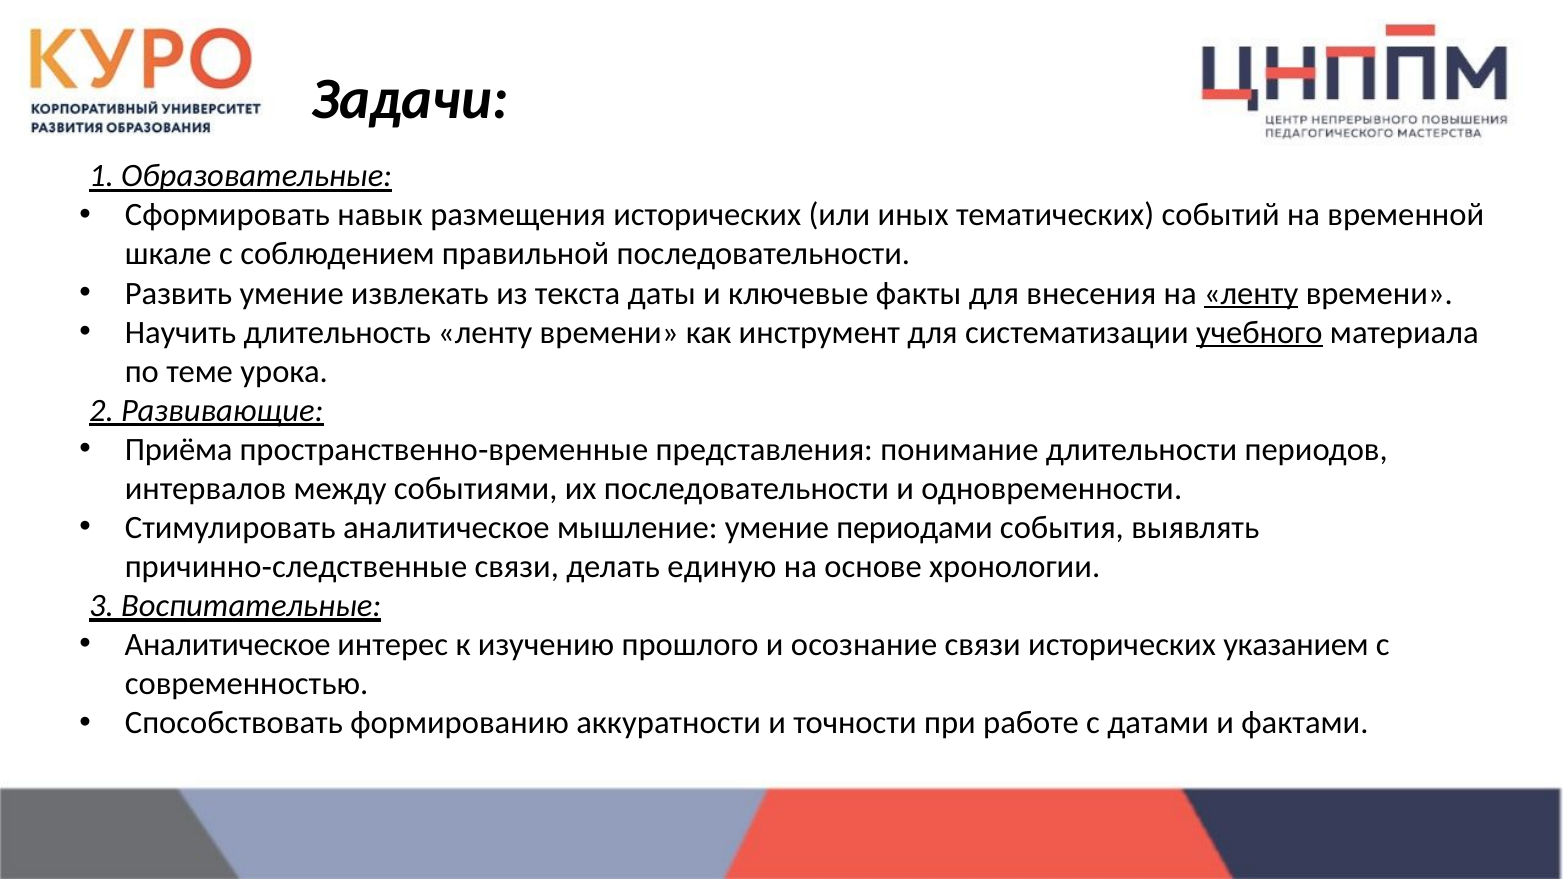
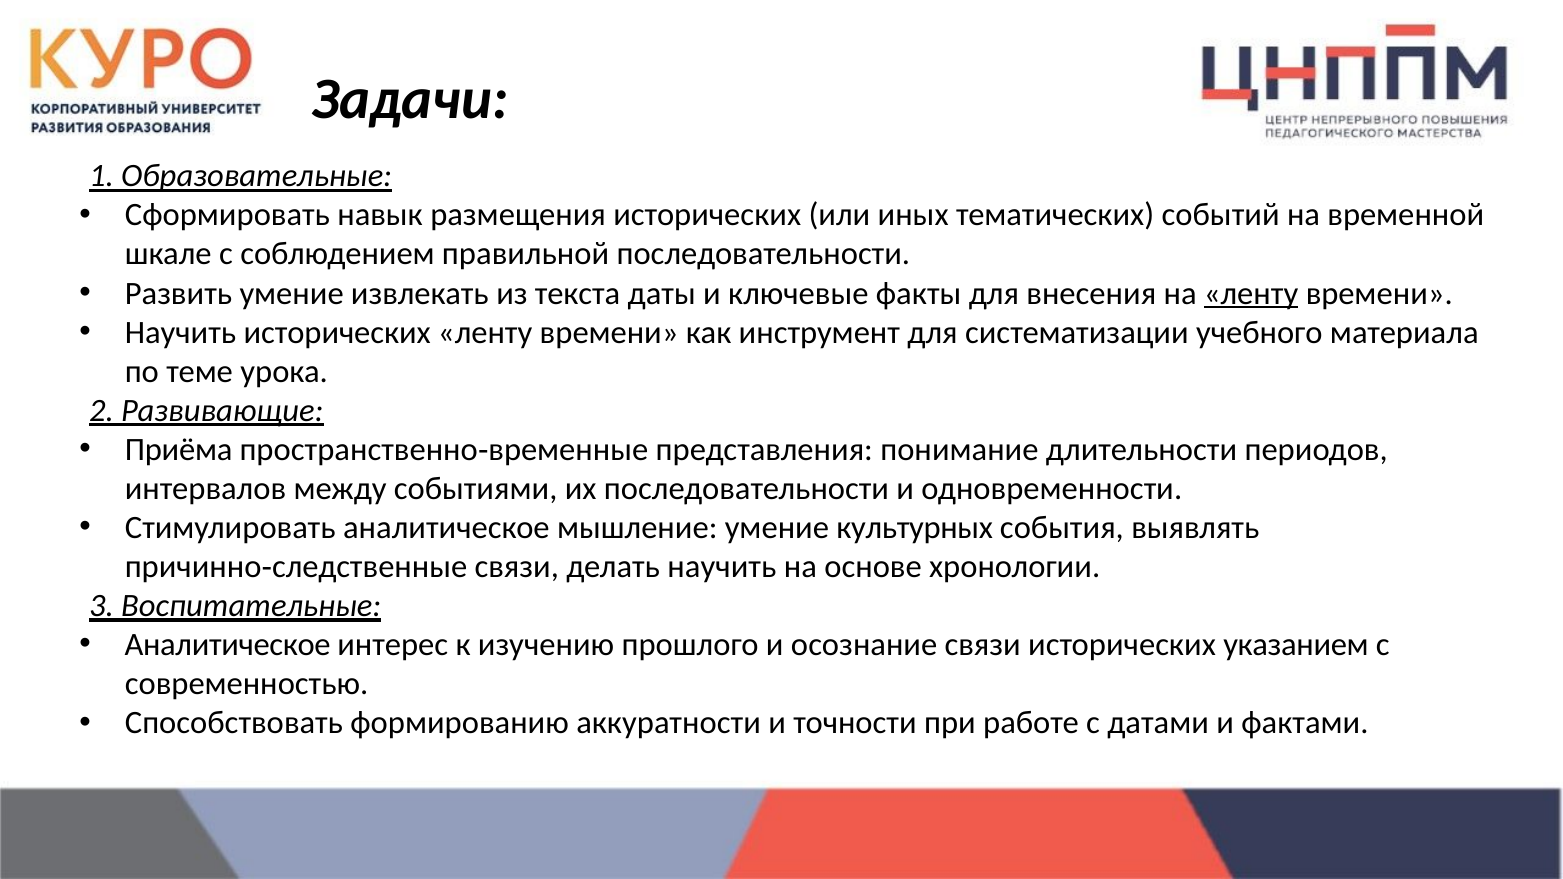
Научить длительность: длительность -> исторических
учебного underline: present -> none
периодами: периодами -> культурных
делать единую: единую -> научить
